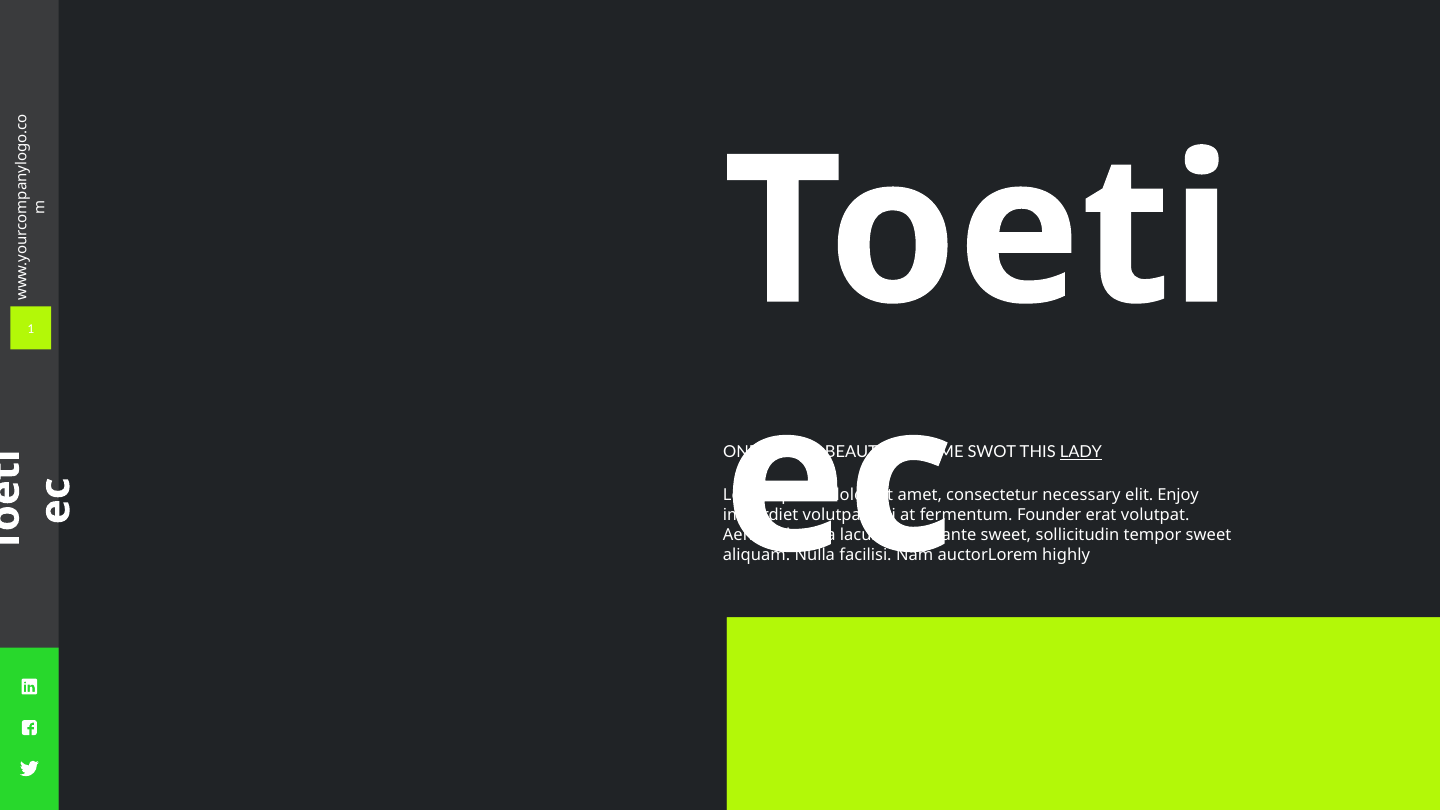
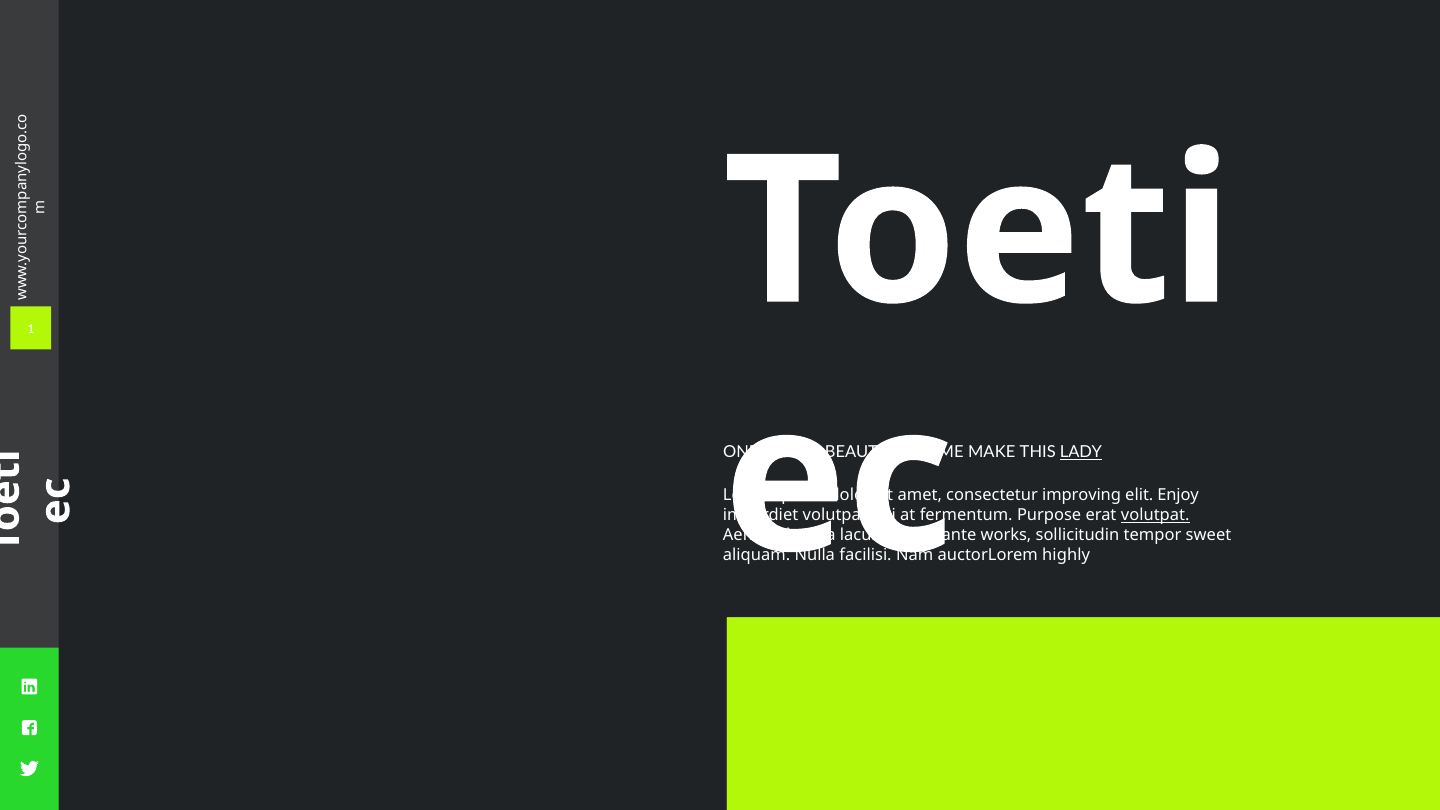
SWOT: SWOT -> MAKE
necessary: necessary -> improving
Founder: Founder -> Purpose
volutpat at (1155, 515) underline: none -> present
ante sweet: sweet -> works
